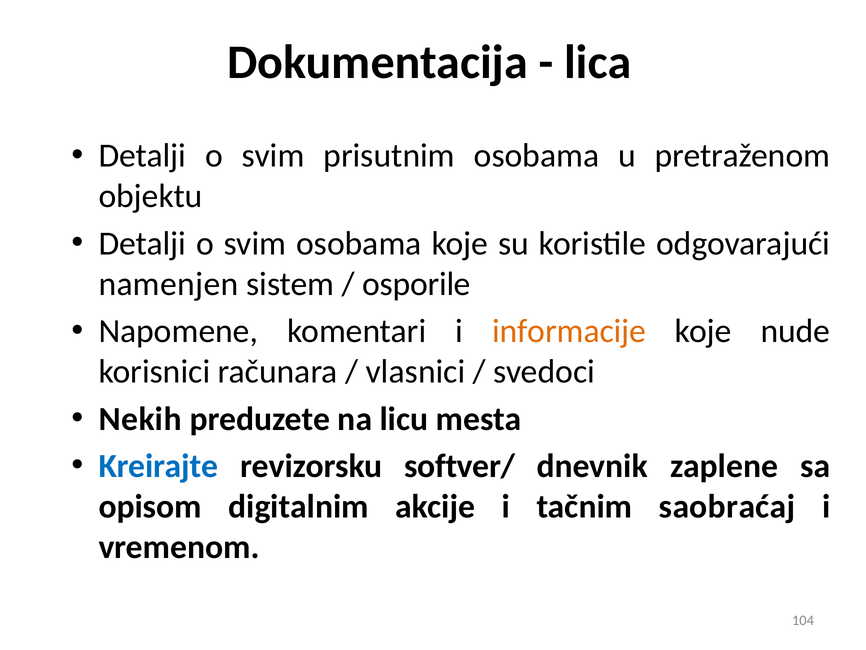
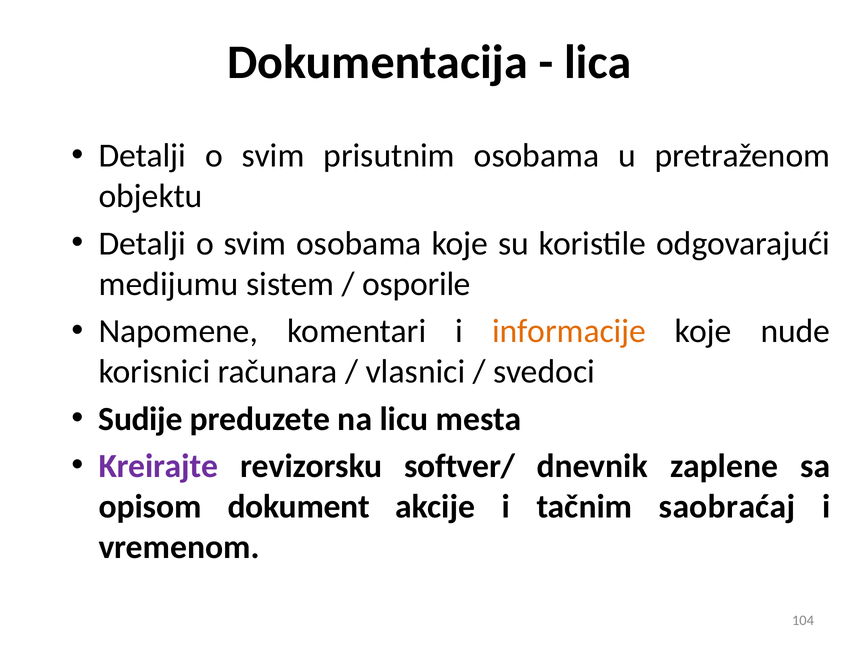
namenjen: namenjen -> medijumu
Nekih: Nekih -> Sudije
Kreirajte colour: blue -> purple
digitalnim: digitalnim -> dokument
